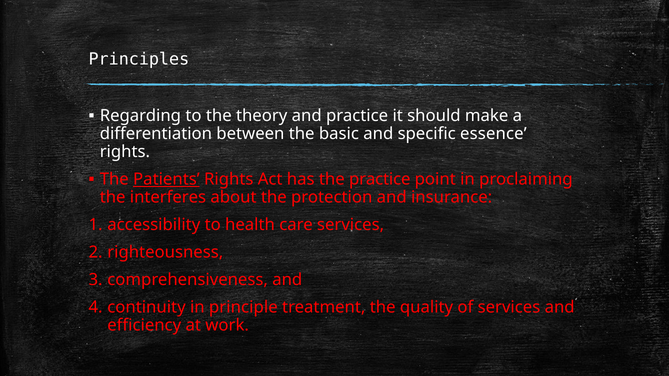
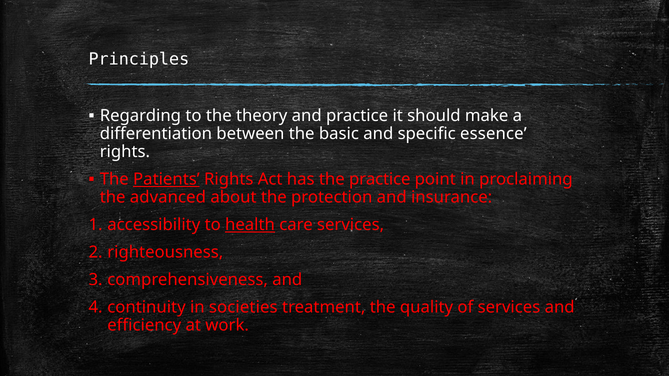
interferes: interferes -> advanced
health underline: none -> present
principle: principle -> societies
